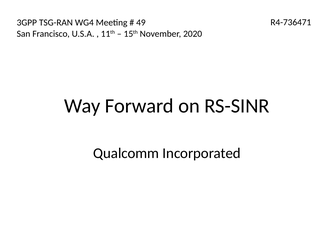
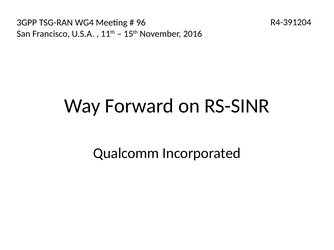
R4-736471: R4-736471 -> R4-391204
49: 49 -> 96
2020: 2020 -> 2016
